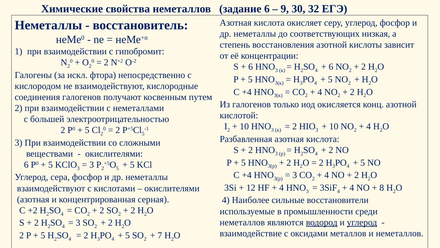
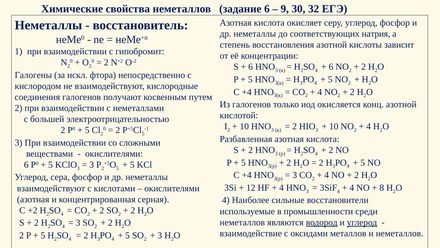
низкая: низкая -> натрия
7 at (160, 235): 7 -> 3
